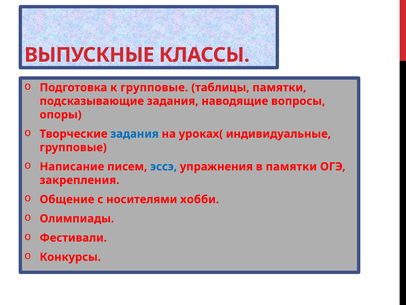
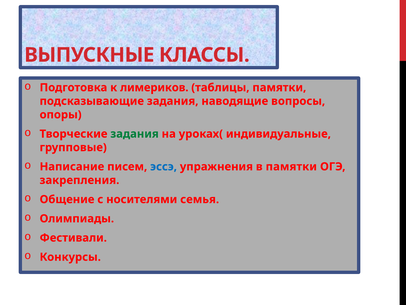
к групповые: групповые -> лимериков
задания at (135, 134) colour: blue -> green
хобби: хобби -> семья
